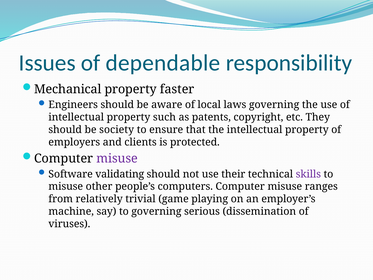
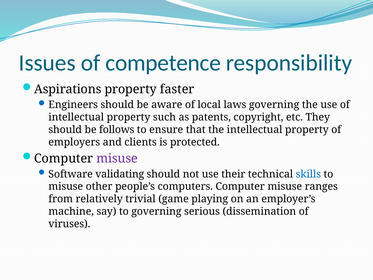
dependable: dependable -> competence
Mechanical: Mechanical -> Aspirations
society: society -> follows
skills colour: purple -> blue
